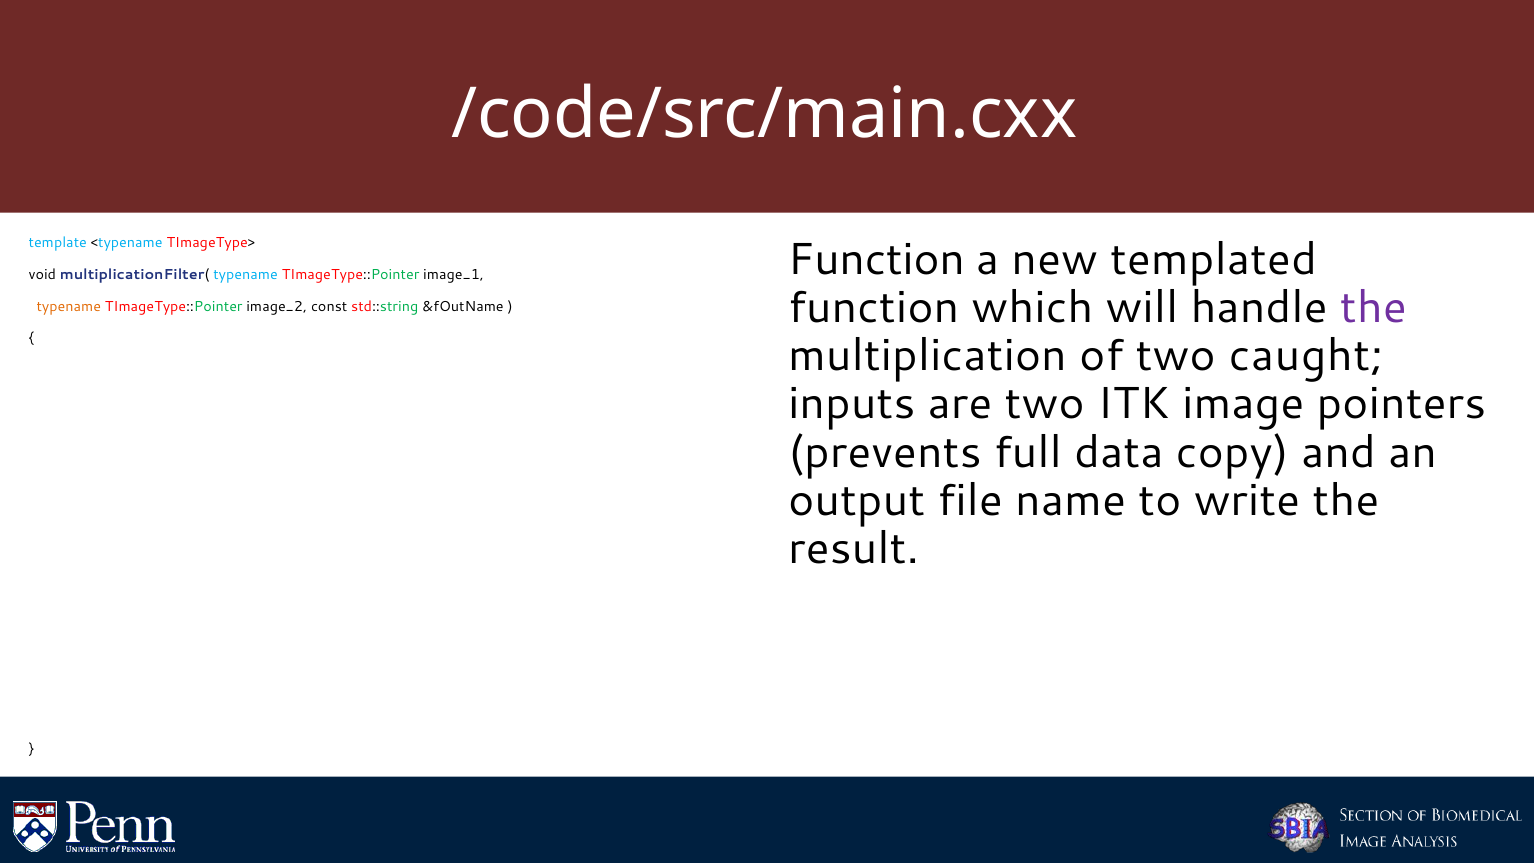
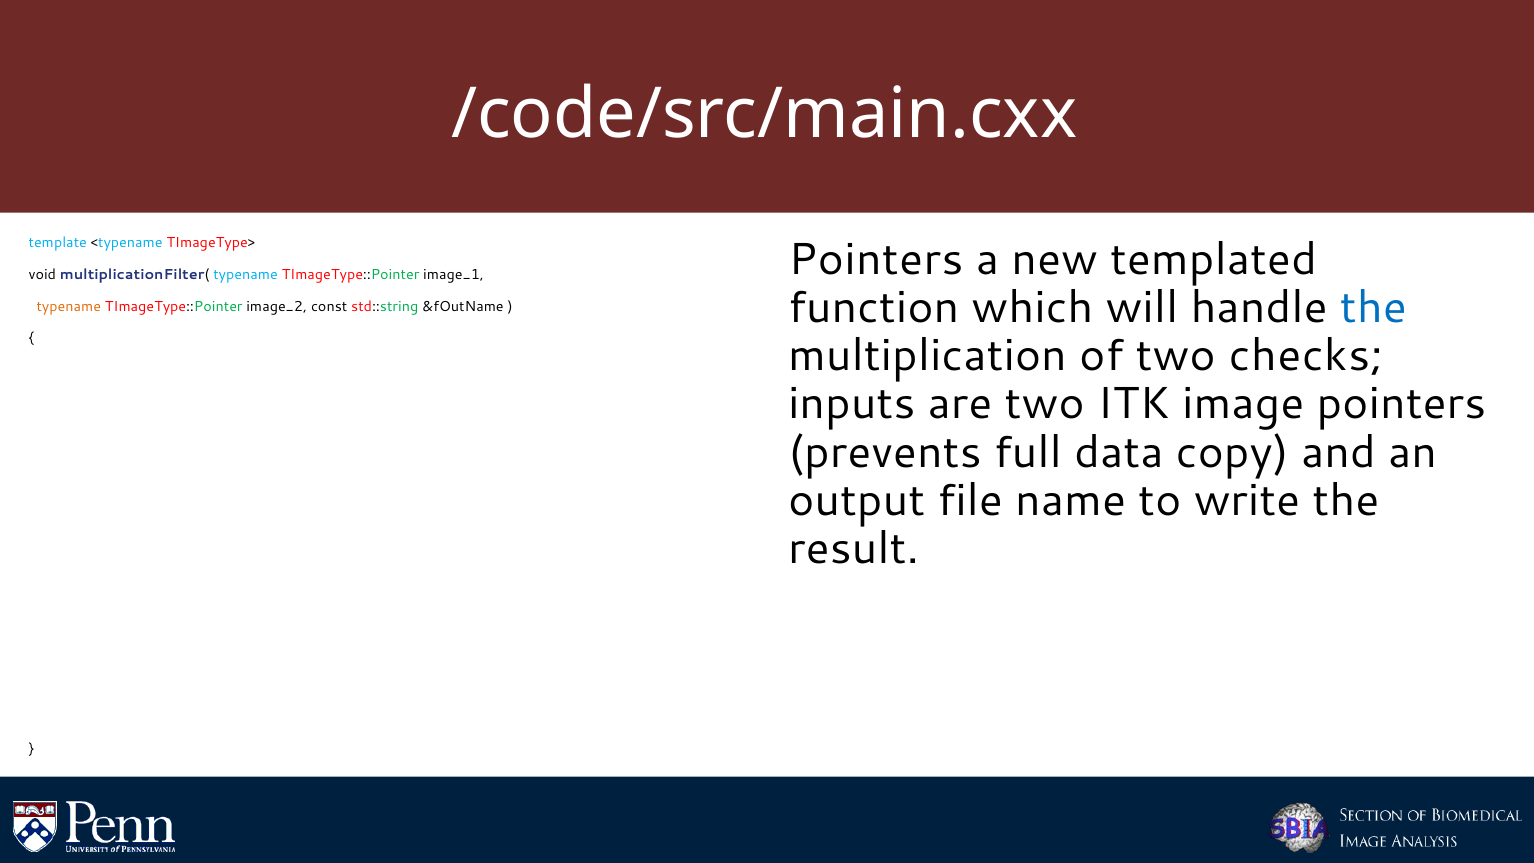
Function at (876, 259): Function -> Pointers
the at (1373, 308) colour: purple -> blue
caught: caught -> checks
